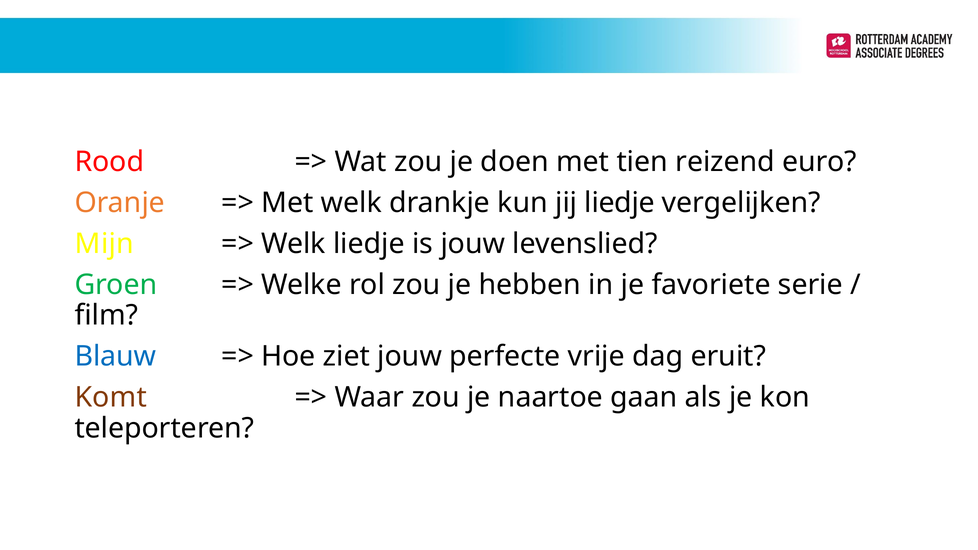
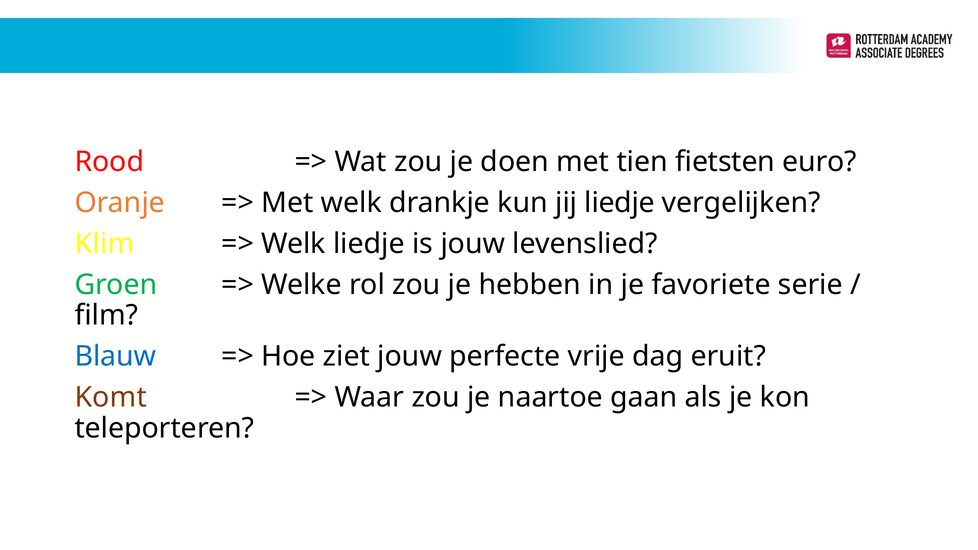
reizend: reizend -> fietsten
Mijn: Mijn -> Klim
